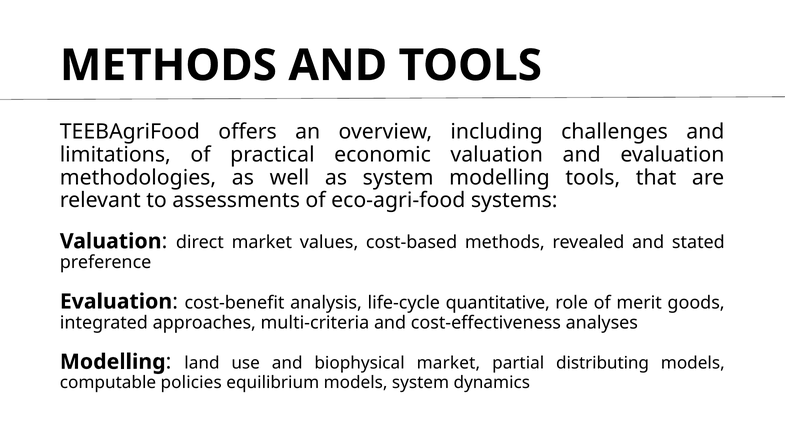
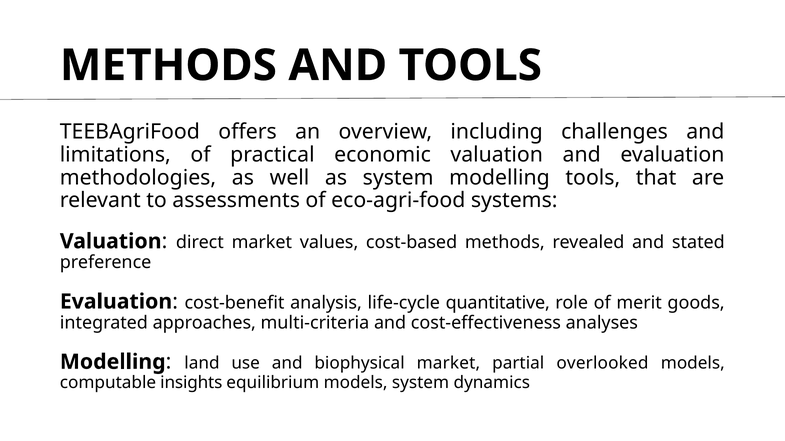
distributing: distributing -> overlooked
policies: policies -> insights
